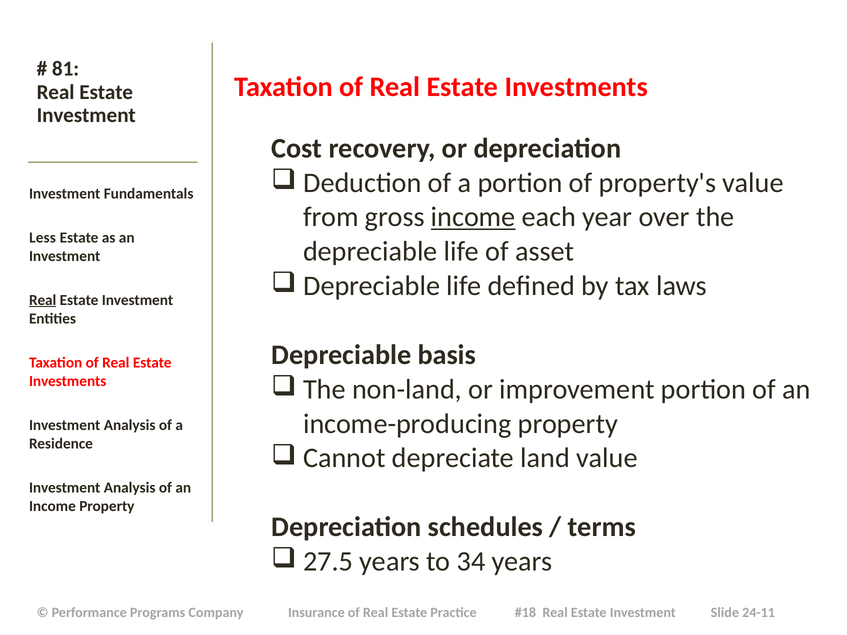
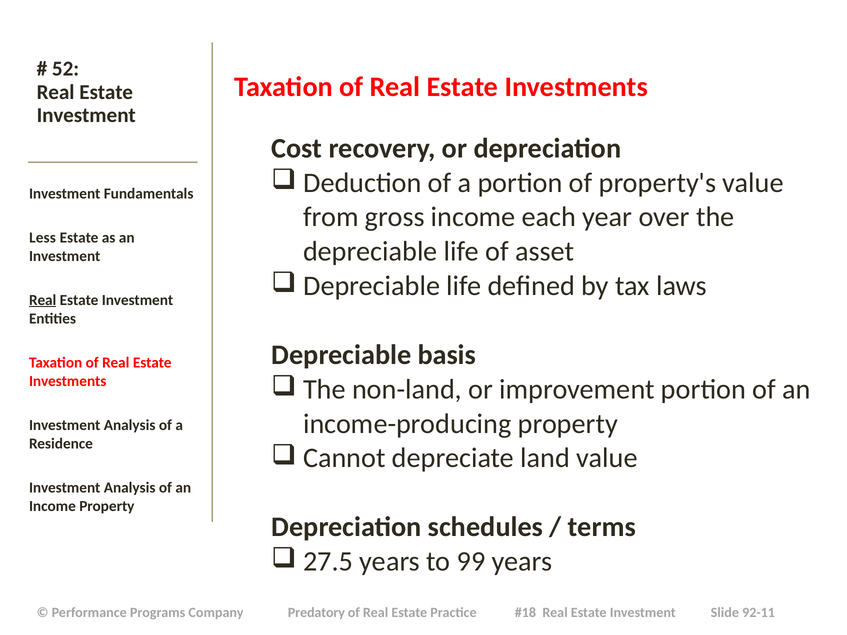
81: 81 -> 52
income at (473, 217) underline: present -> none
34: 34 -> 99
Insurance: Insurance -> Predatory
24-11: 24-11 -> 92-11
